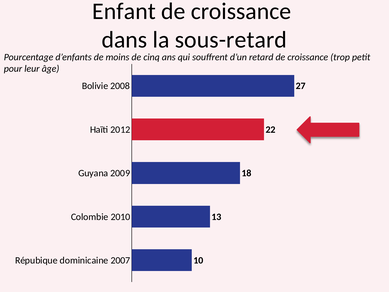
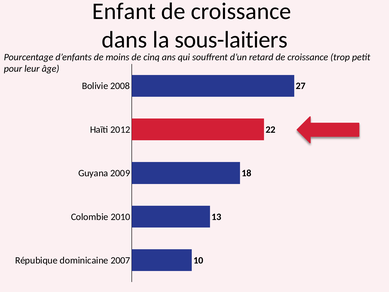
sous-retard: sous-retard -> sous-laitiers
